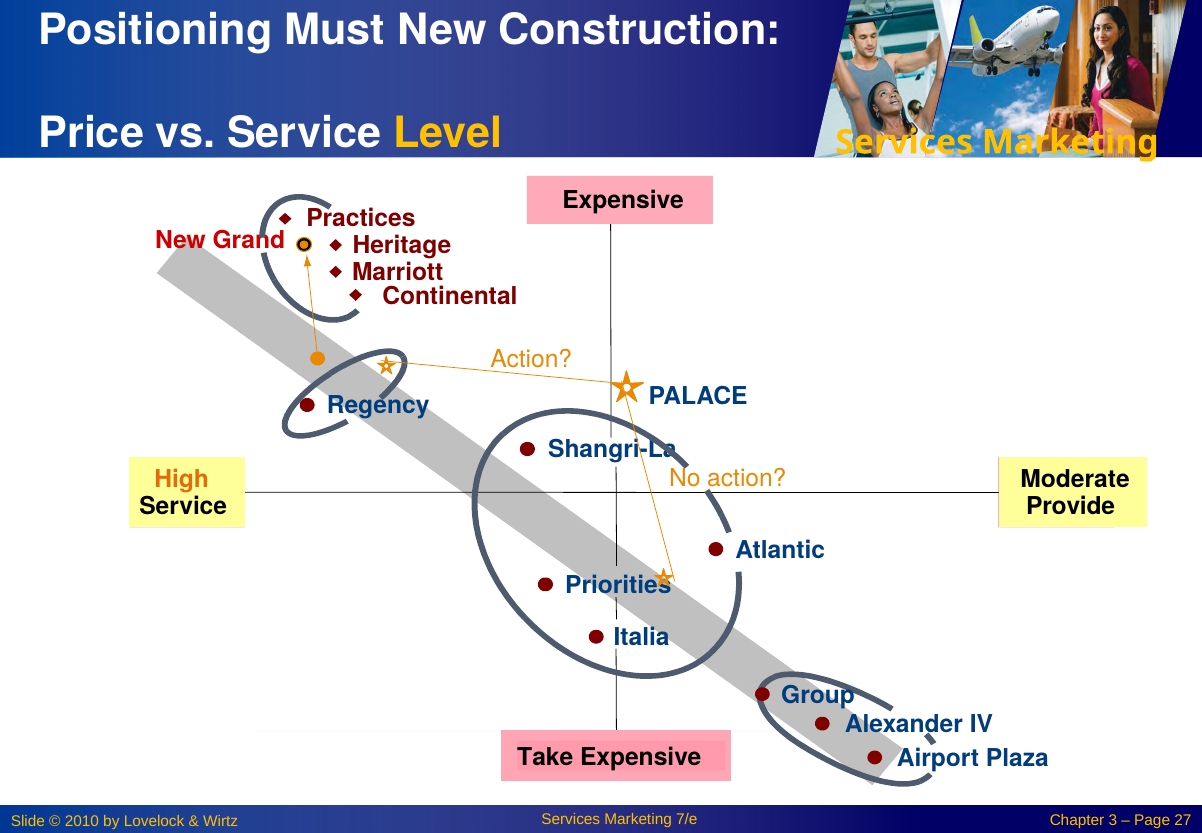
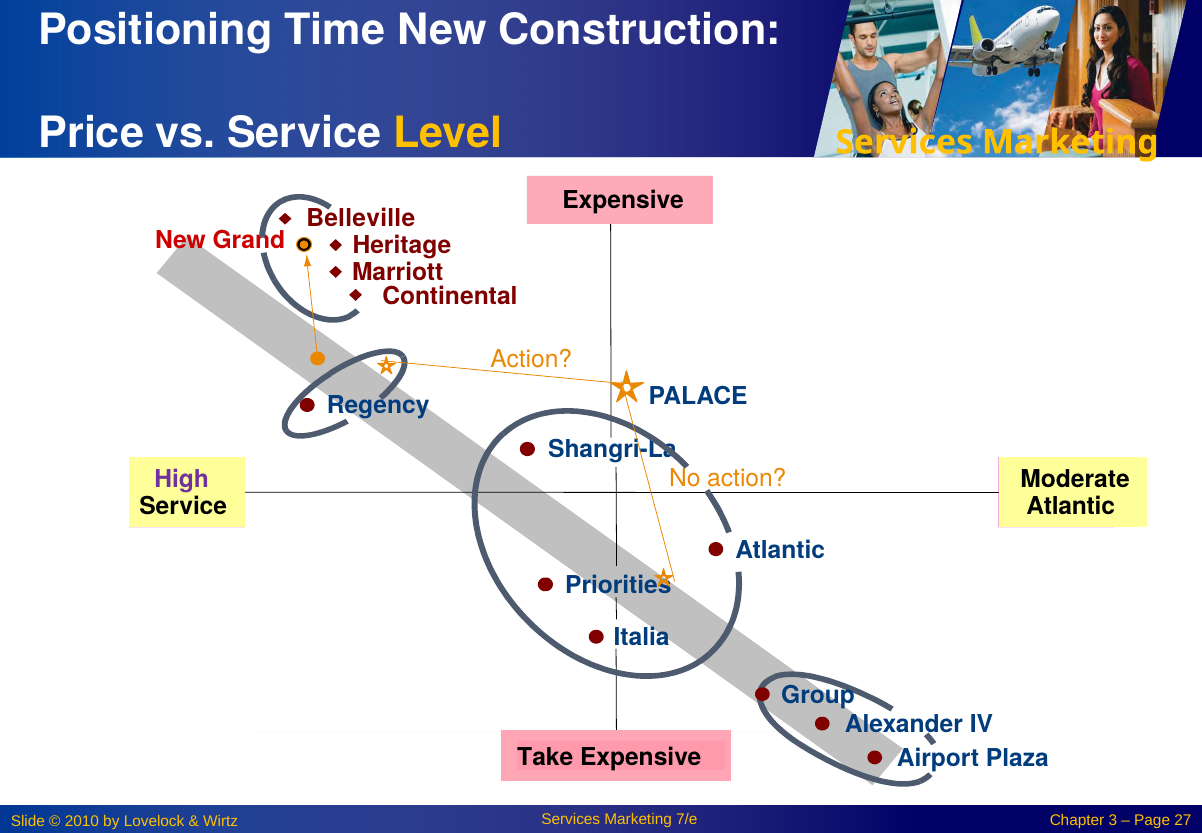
Must: Must -> Time
Practices: Practices -> Belleville
High colour: orange -> purple
Provide at (1071, 506): Provide -> Atlantic
